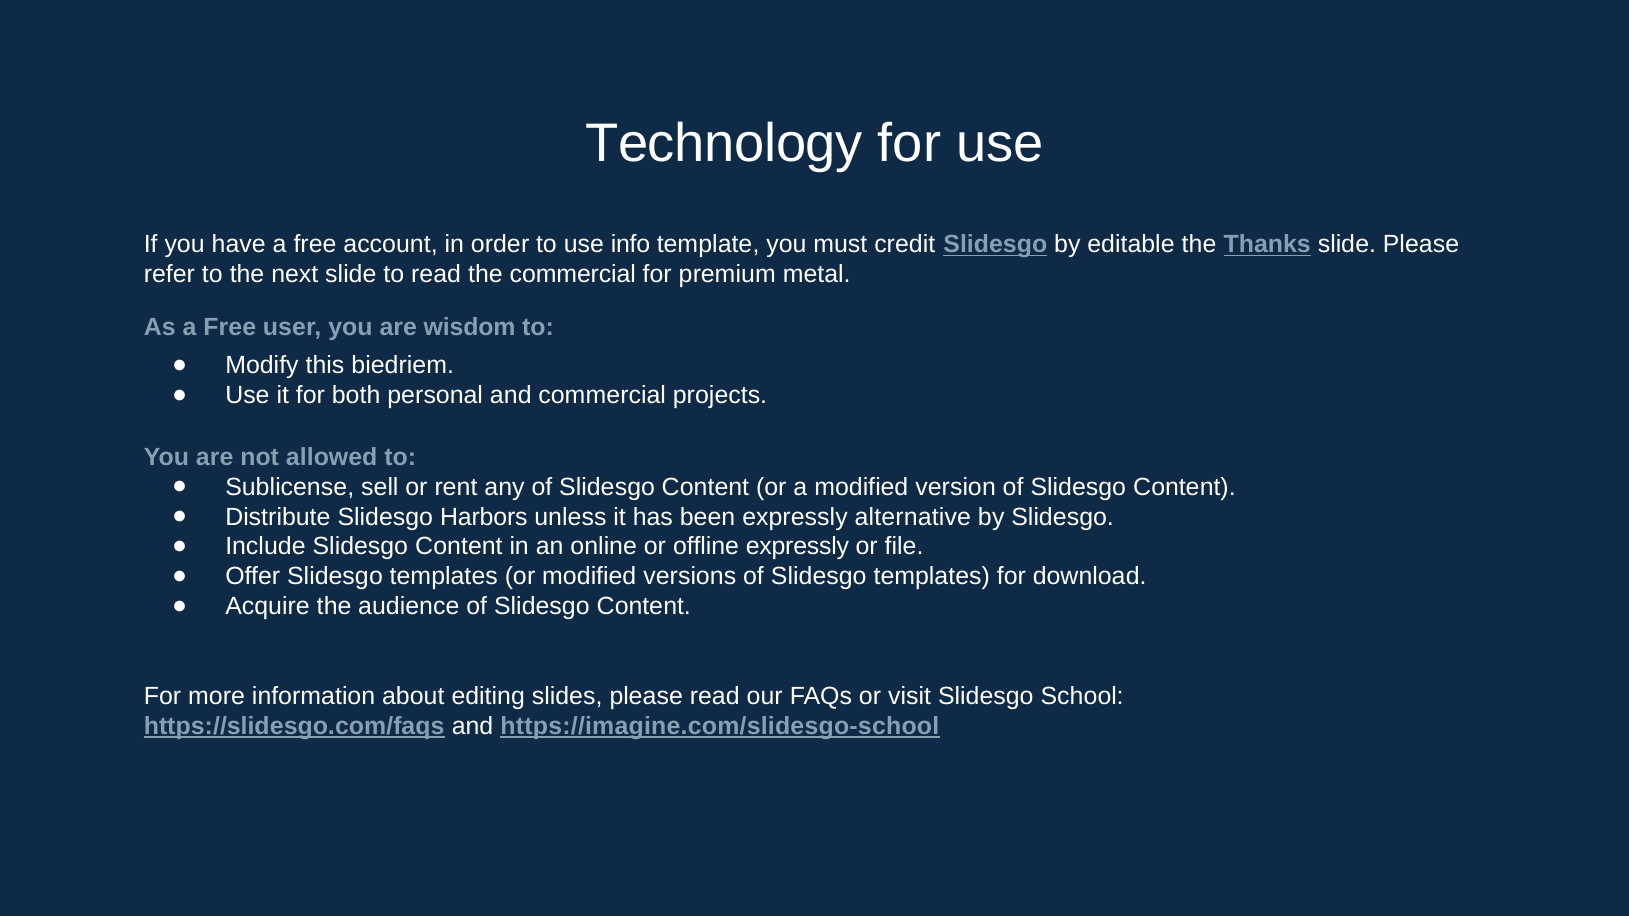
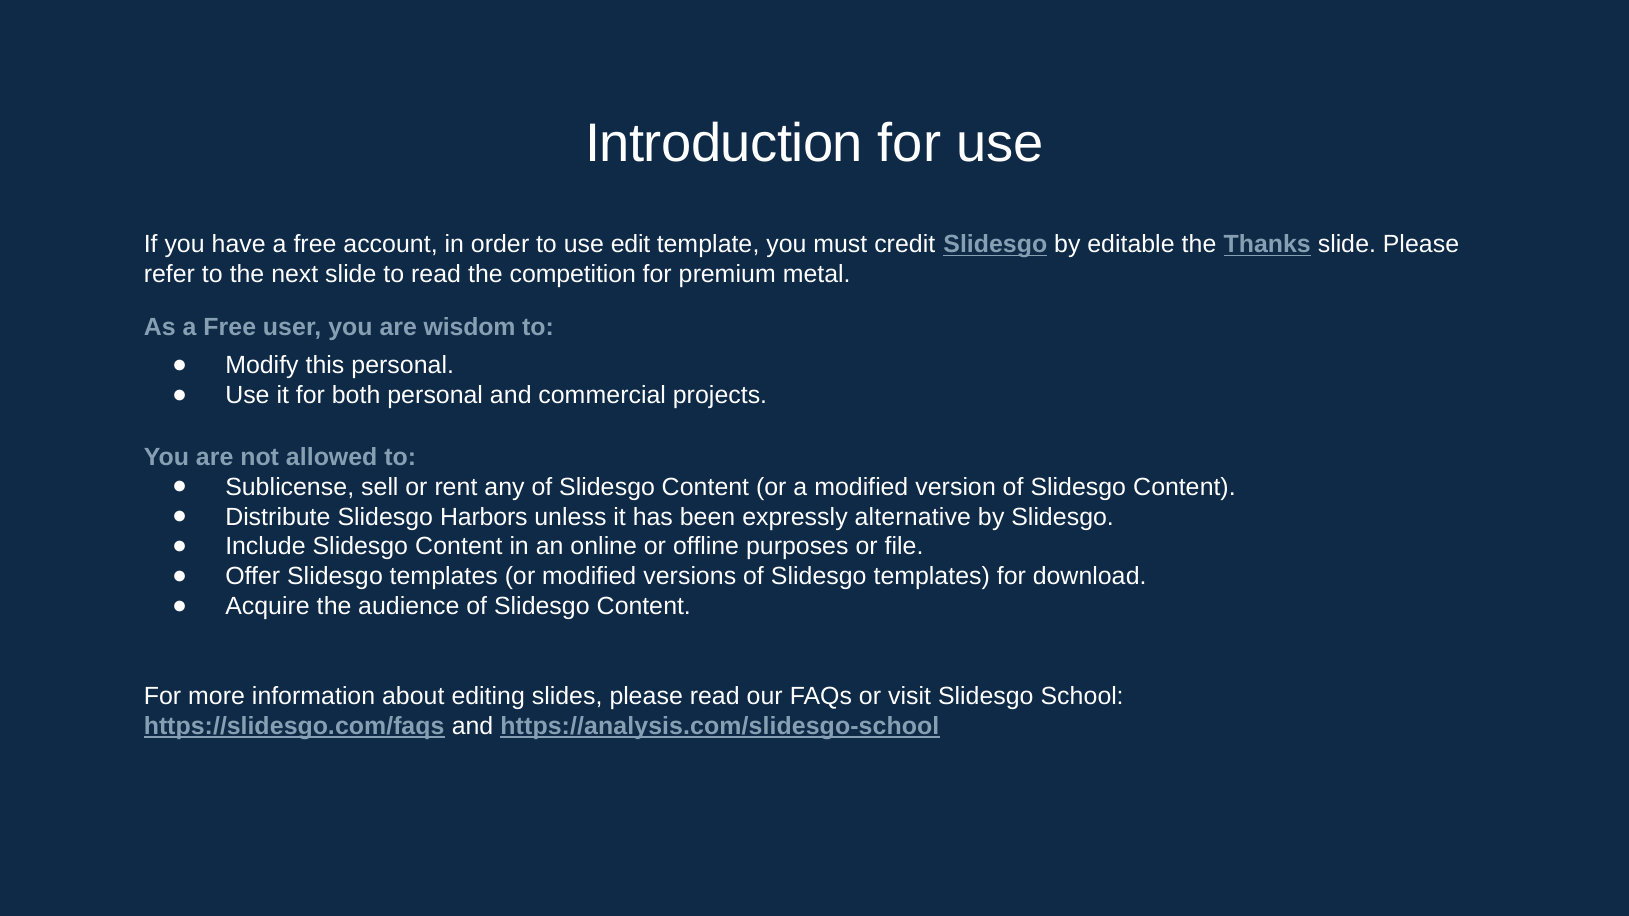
Technology: Technology -> Introduction
info: info -> edit
the commercial: commercial -> competition
this biedriem: biedriem -> personal
offline expressly: expressly -> purposes
https://imagine.com/slidesgo-school: https://imagine.com/slidesgo-school -> https://analysis.com/slidesgo-school
